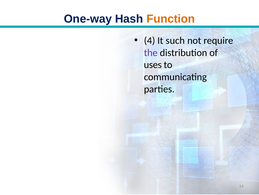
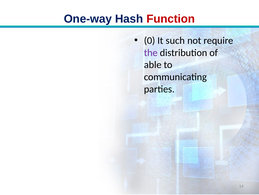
Function colour: orange -> red
4: 4 -> 0
uses: uses -> able
